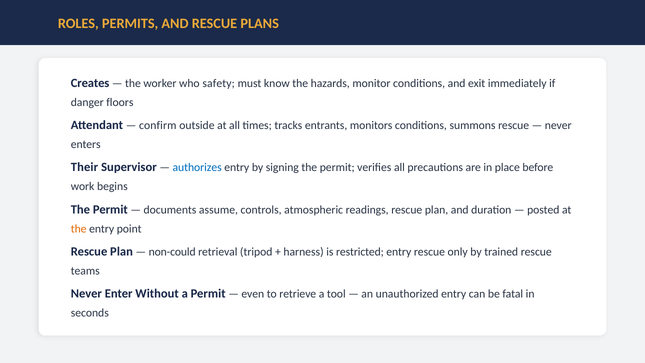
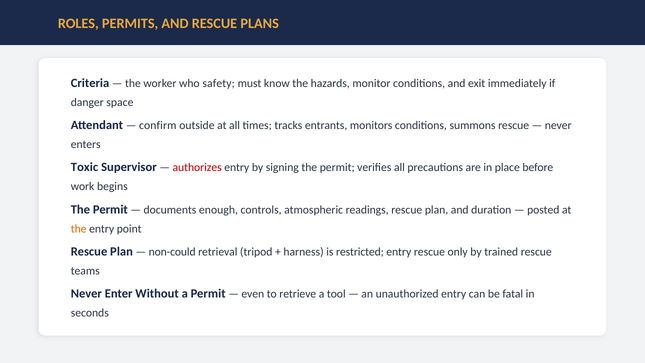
Creates: Creates -> Criteria
floors: floors -> space
Their: Their -> Toxic
authorizes colour: blue -> red
assume: assume -> enough
